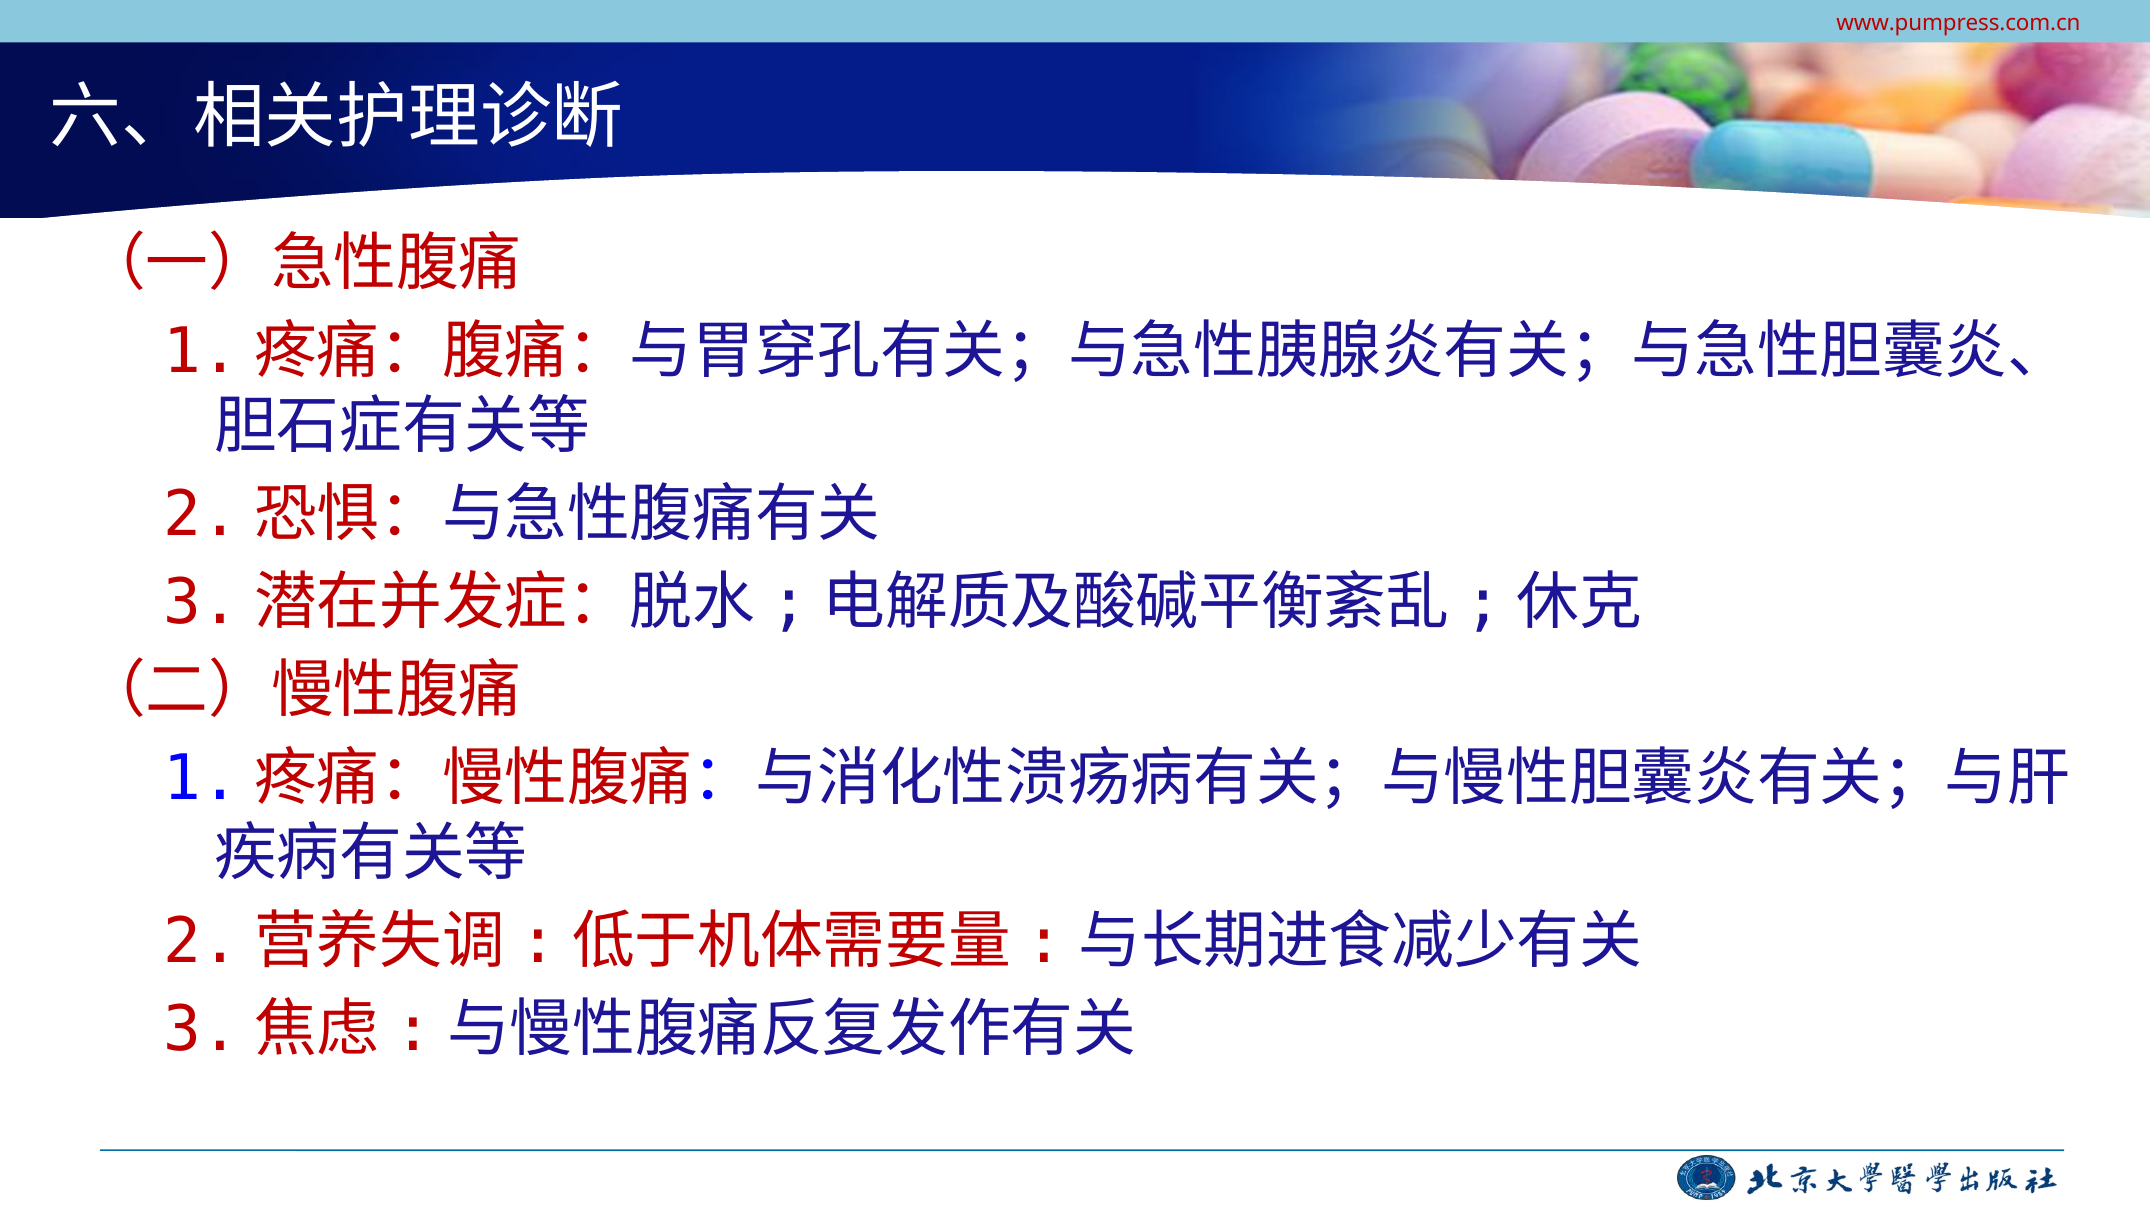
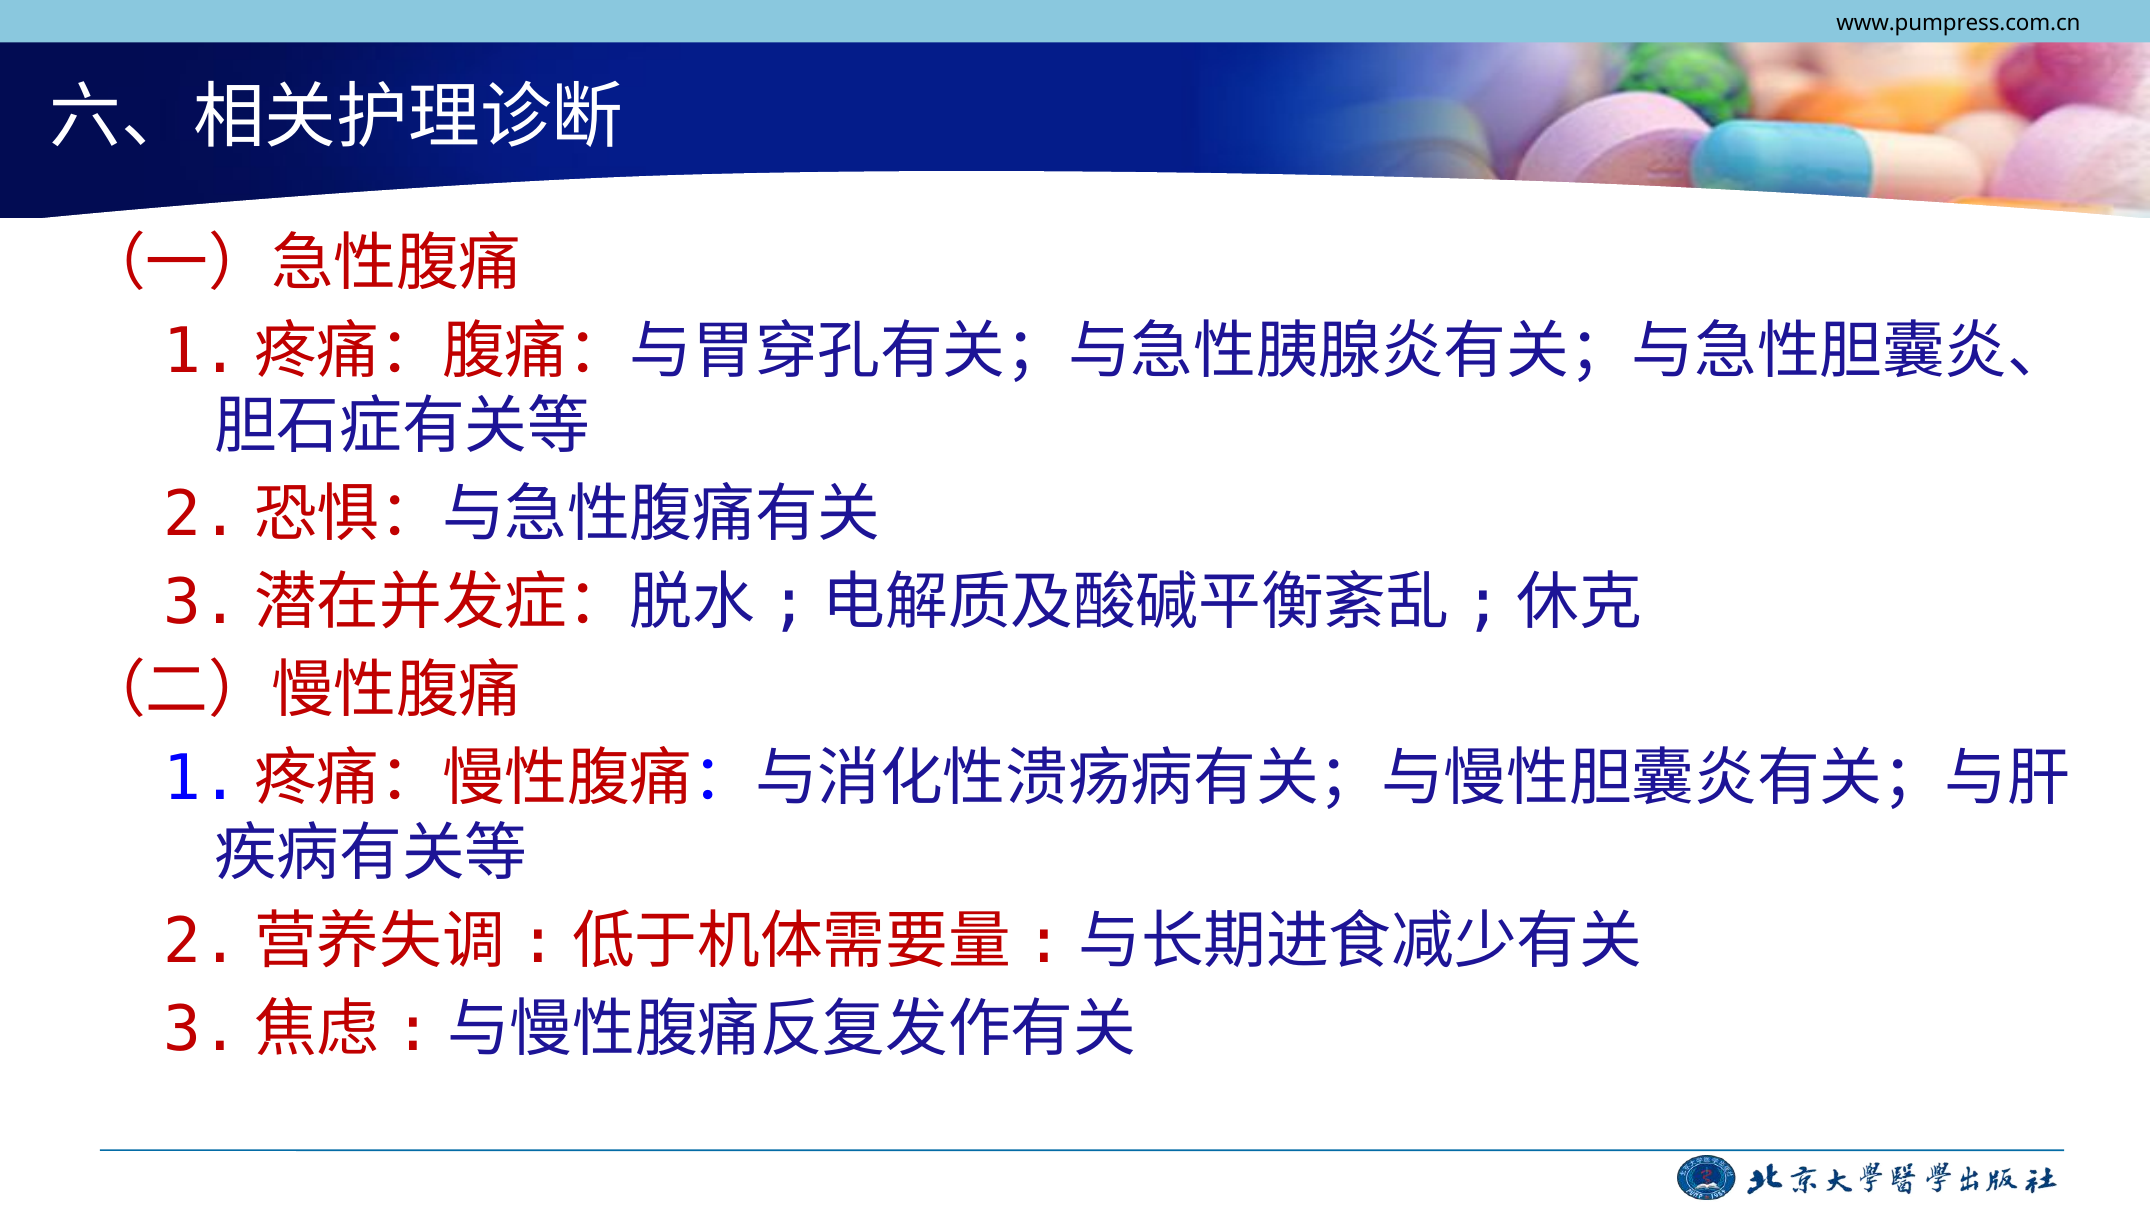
www.pumpress.com.cn colour: red -> black
